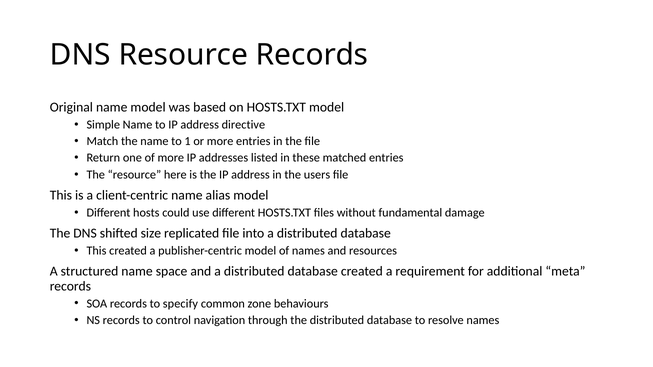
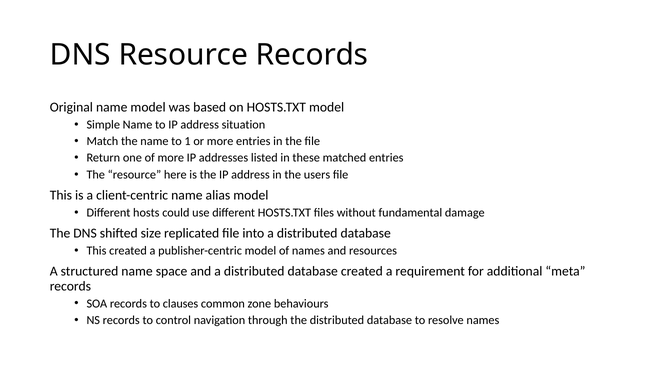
directive: directive -> situation
specify: specify -> clauses
